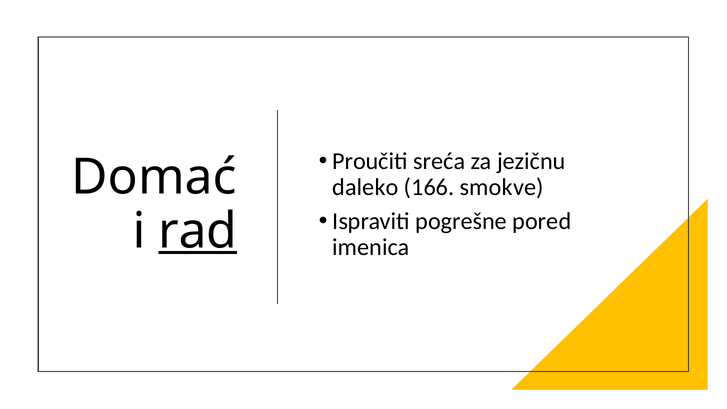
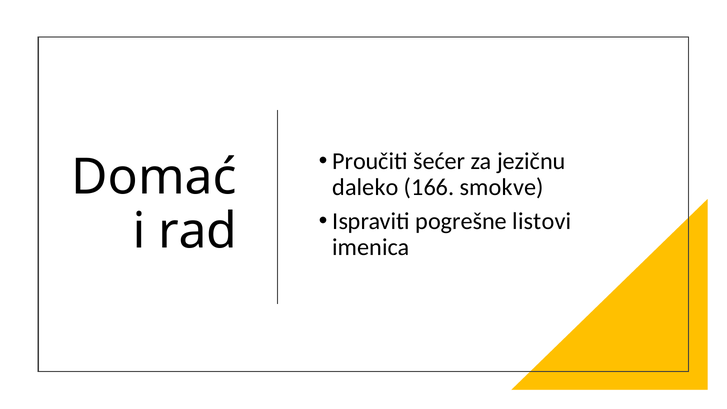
sreća: sreća -> šećer
pored: pored -> listovi
rad underline: present -> none
